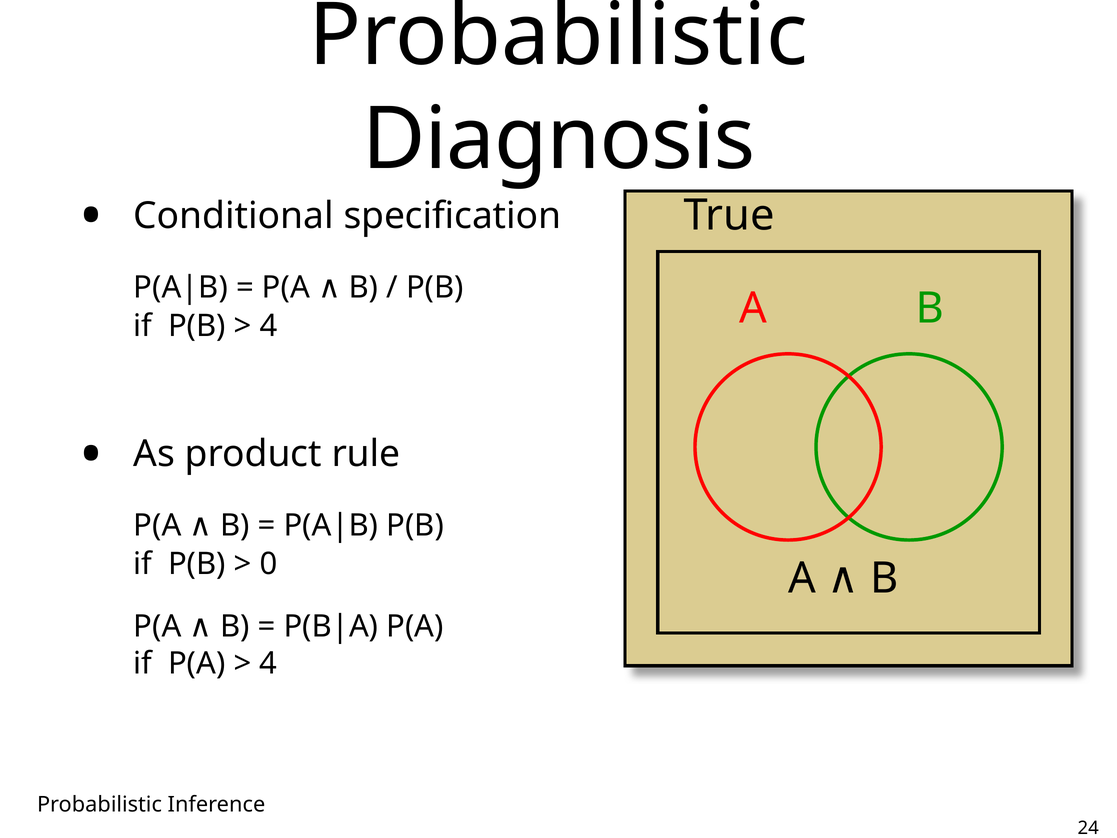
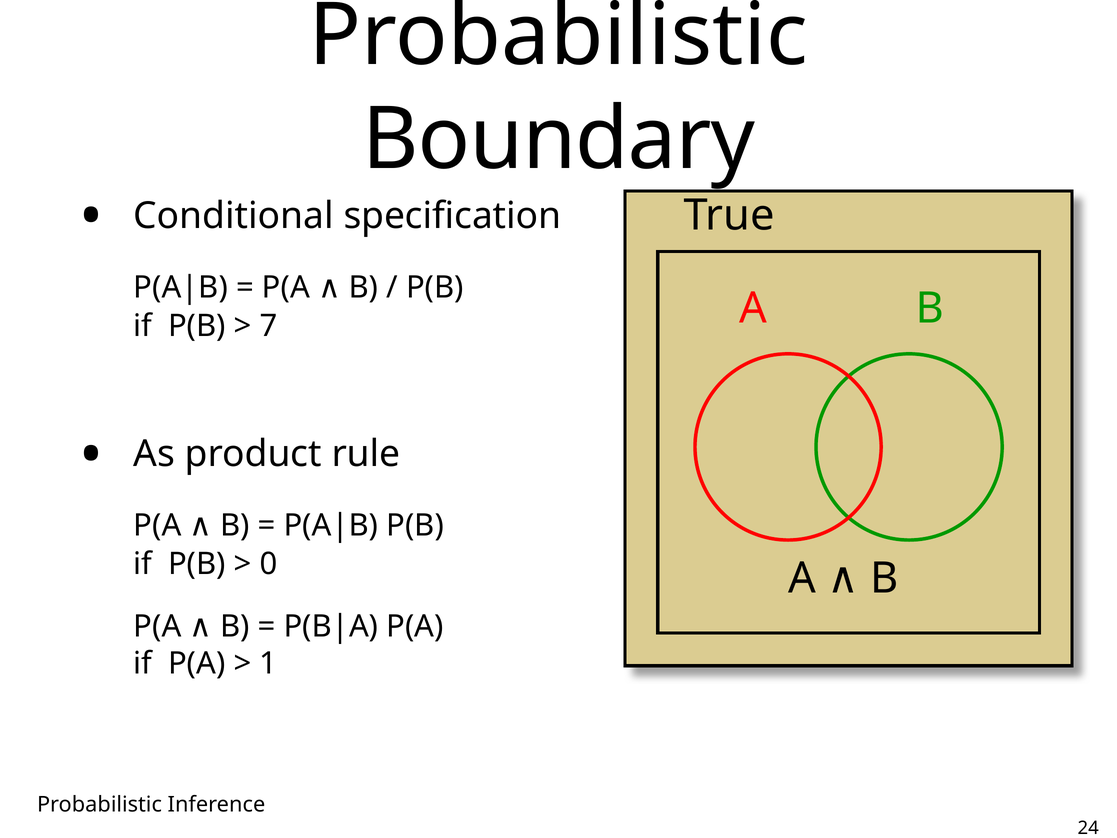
Diagnosis: Diagnosis -> Boundary
4 at (269, 326): 4 -> 7
4 at (268, 663): 4 -> 1
